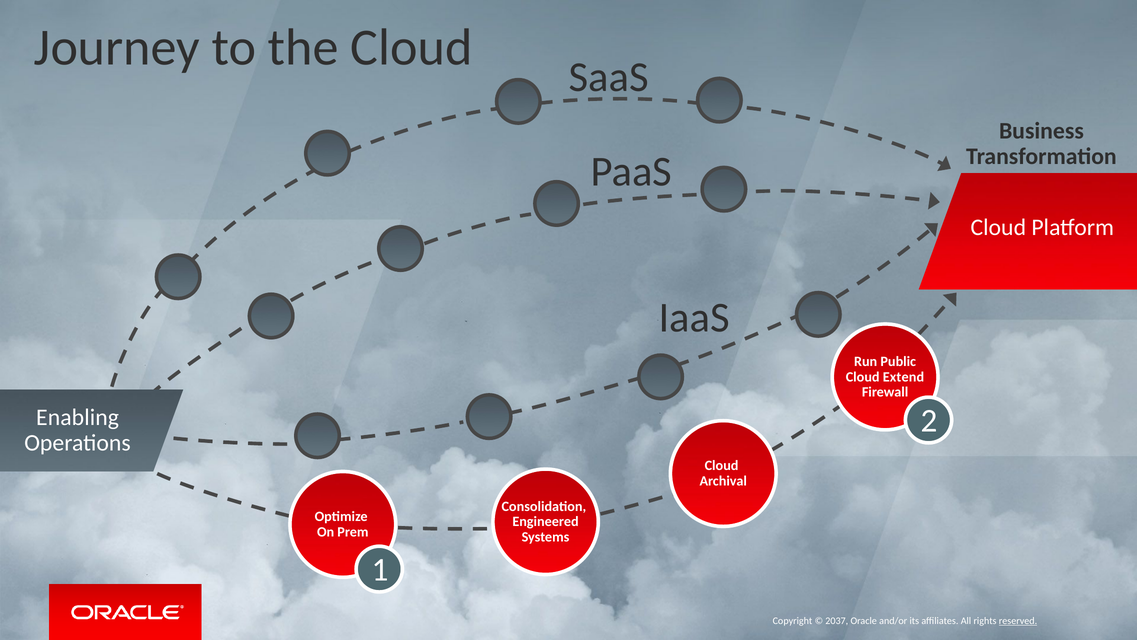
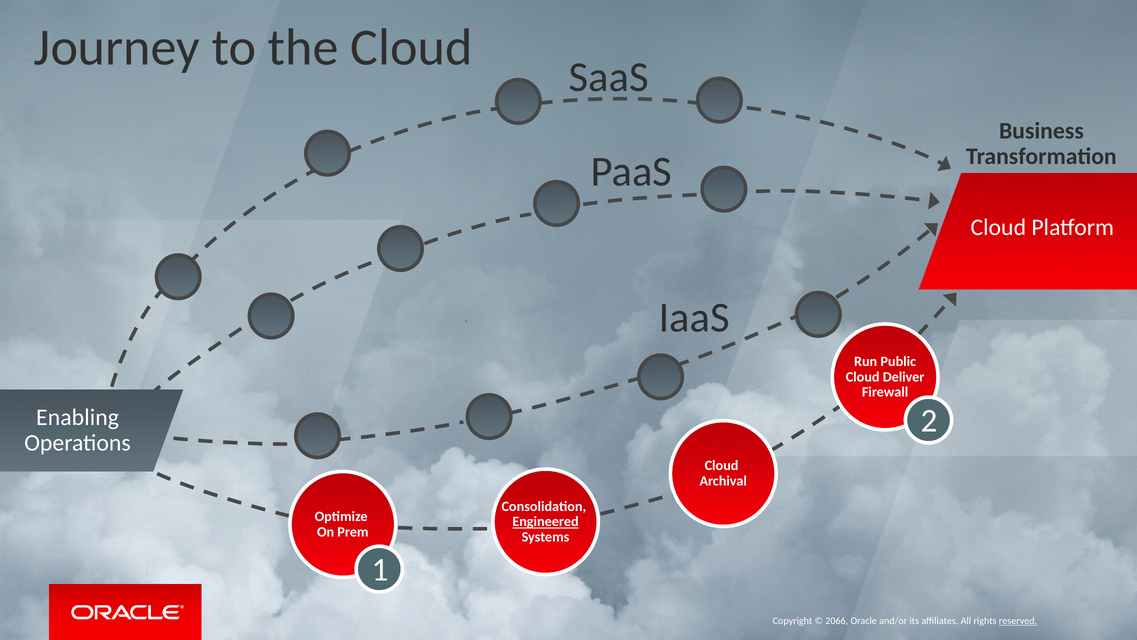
Extend: Extend -> Deliver
Engineered underline: none -> present
2037: 2037 -> 2066
